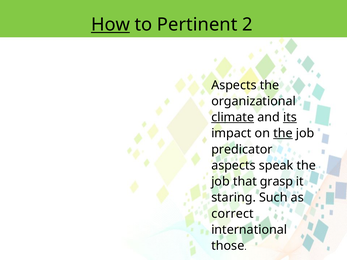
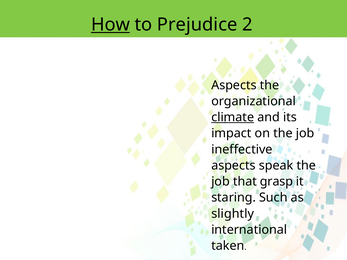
Pertinent: Pertinent -> Prejudice
its underline: present -> none
the at (283, 133) underline: present -> none
predicator: predicator -> ineffective
correct: correct -> slightly
those: those -> taken
